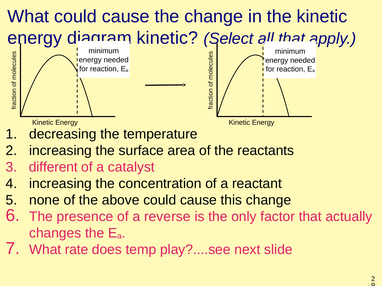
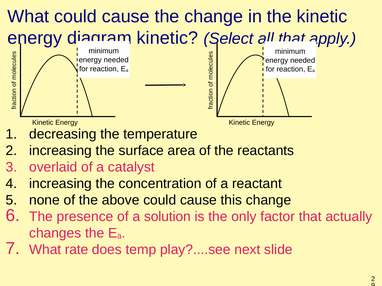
different: different -> overlaid
reverse: reverse -> solution
